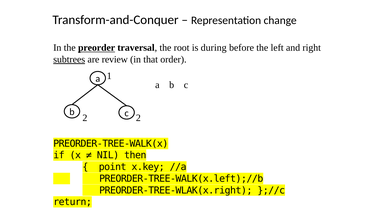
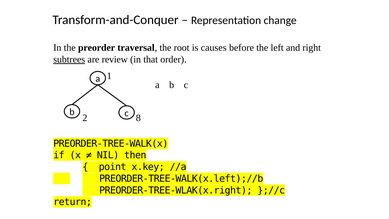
preorder underline: present -> none
during: during -> causes
2 2: 2 -> 8
